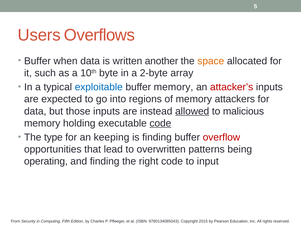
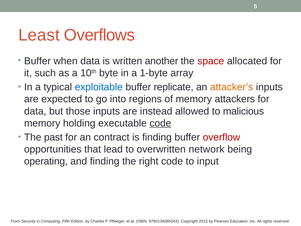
Users: Users -> Least
space colour: orange -> red
2-byte: 2-byte -> 1-byte
buffer memory: memory -> replicate
attacker’s colour: red -> orange
allowed underline: present -> none
type: type -> past
keeping: keeping -> contract
patterns: patterns -> network
